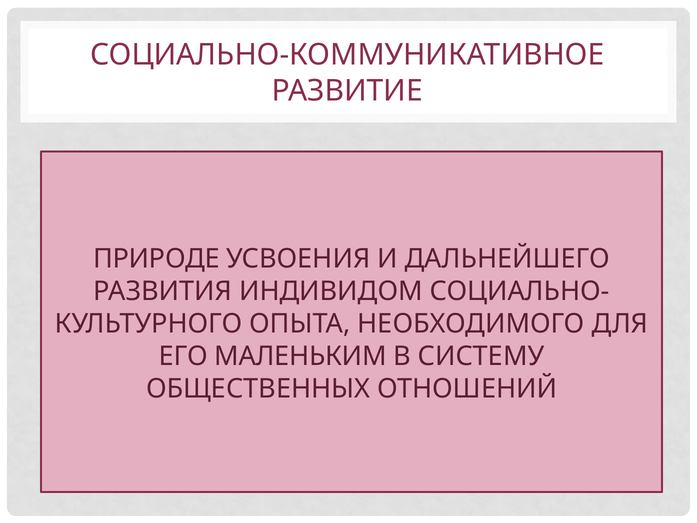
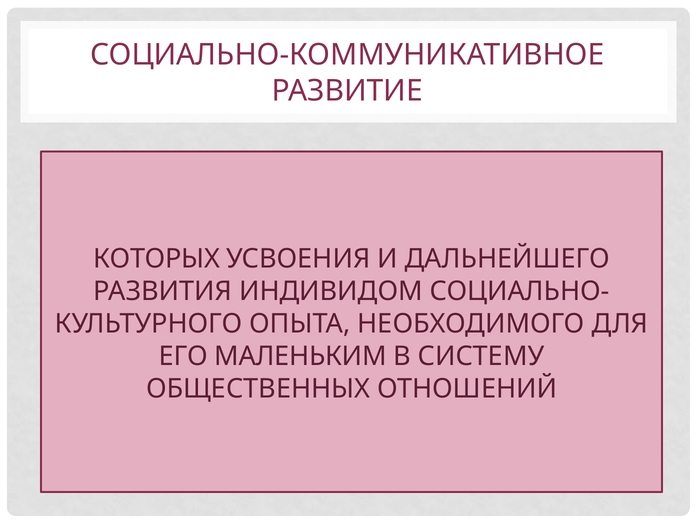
ПРИРОДЕ: ПРИРОДЕ -> КОТОРЫХ
